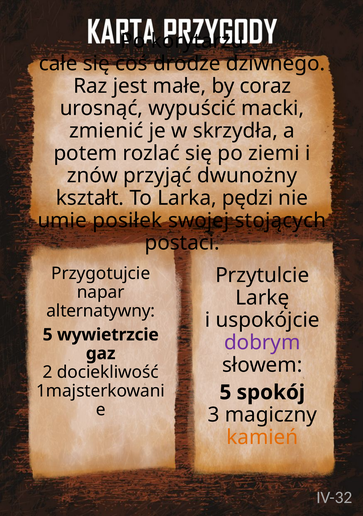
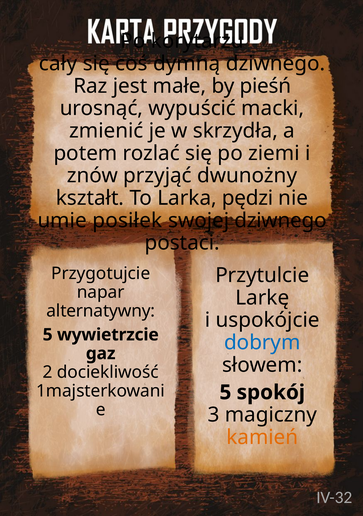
całe: całe -> cały
drodze: drodze -> dymną
coraz: coraz -> pieśń
swojej stojących: stojących -> dziwnego
dobrym colour: purple -> blue
